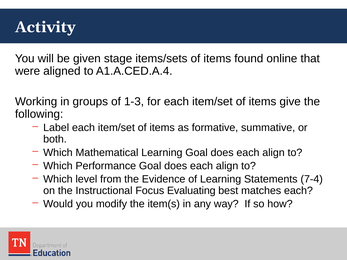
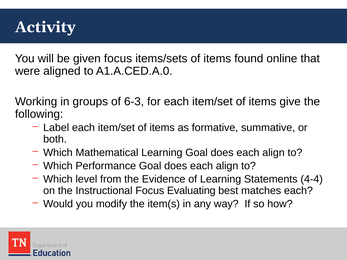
given stage: stage -> focus
A1.A.CED.A.4: A1.A.CED.A.4 -> A1.A.CED.A.0
1-3: 1-3 -> 6-3
7-4: 7-4 -> 4-4
